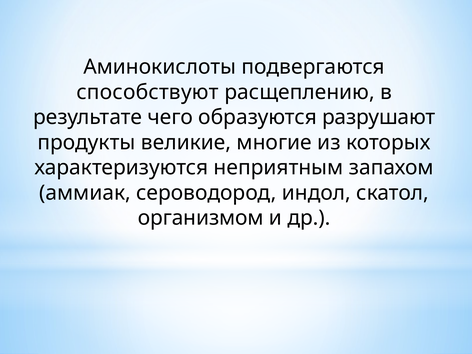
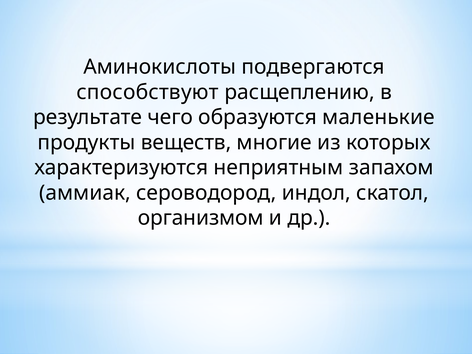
разрушают: разрушают -> маленькие
великие: великие -> веществ
